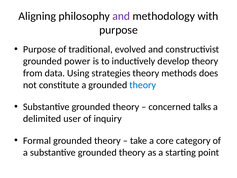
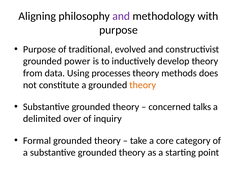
strategies: strategies -> processes
theory at (143, 85) colour: blue -> orange
user: user -> over
